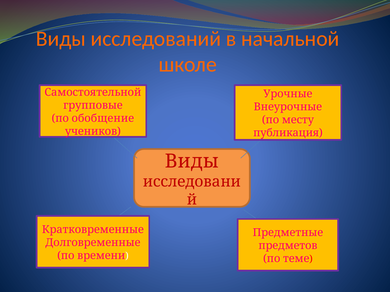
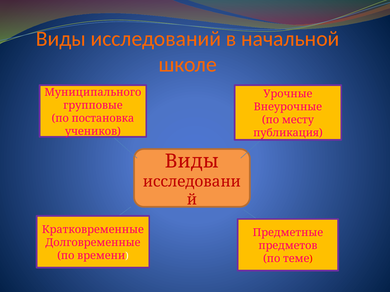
Самостоятельной: Самостоятельной -> Муниципального
обобщение: обобщение -> постановка
